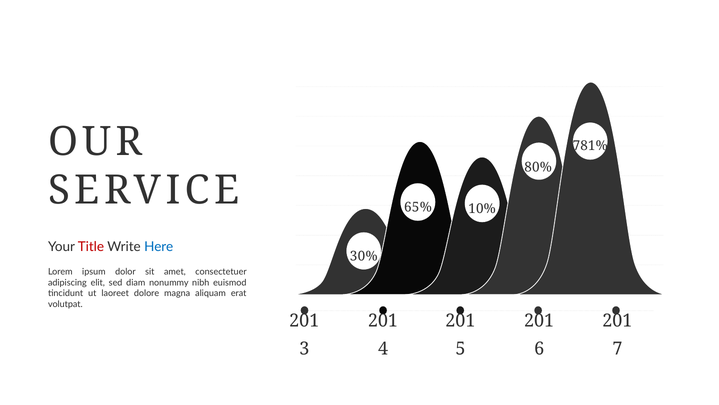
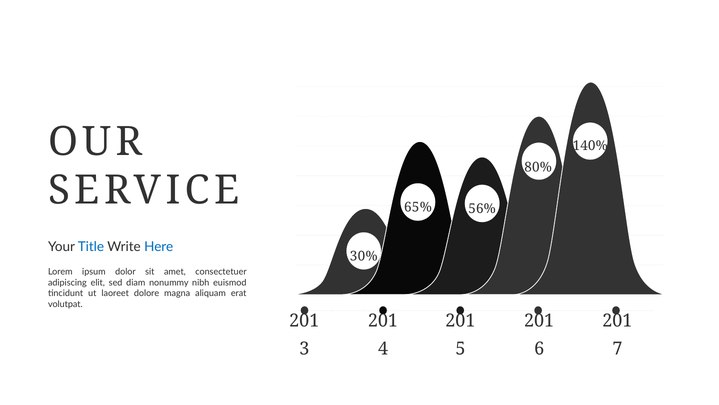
781%: 781% -> 140%
10%: 10% -> 56%
Title colour: red -> blue
